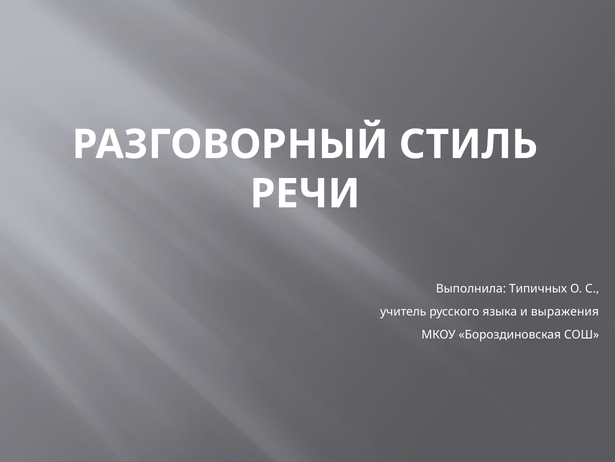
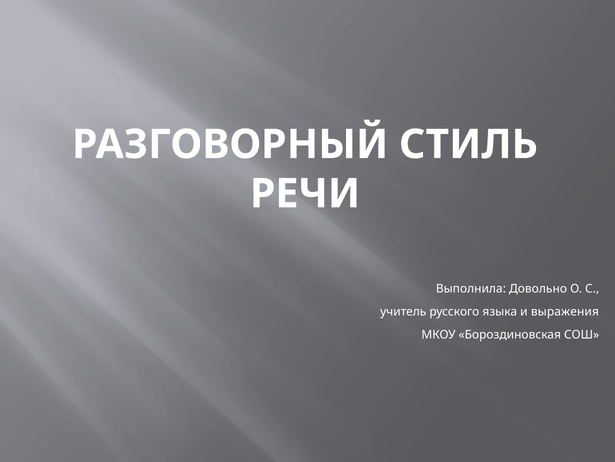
Типичных: Типичных -> Довольно
